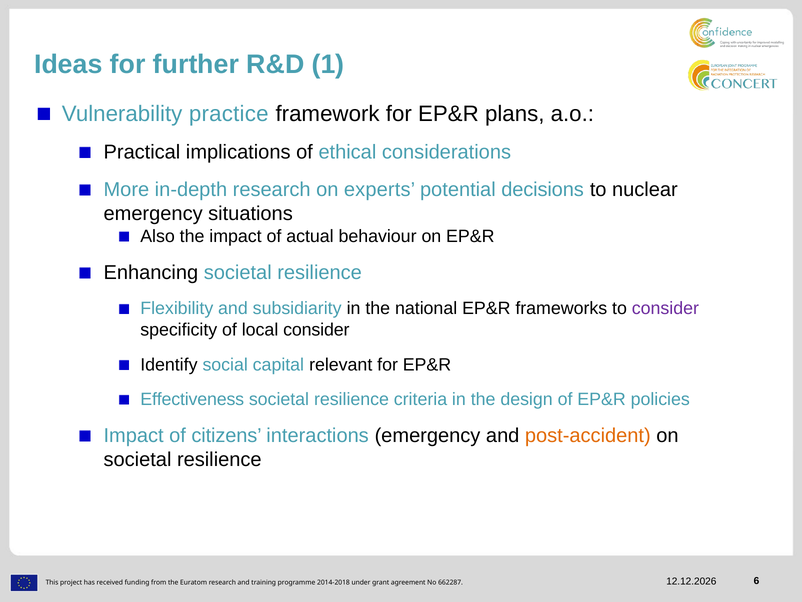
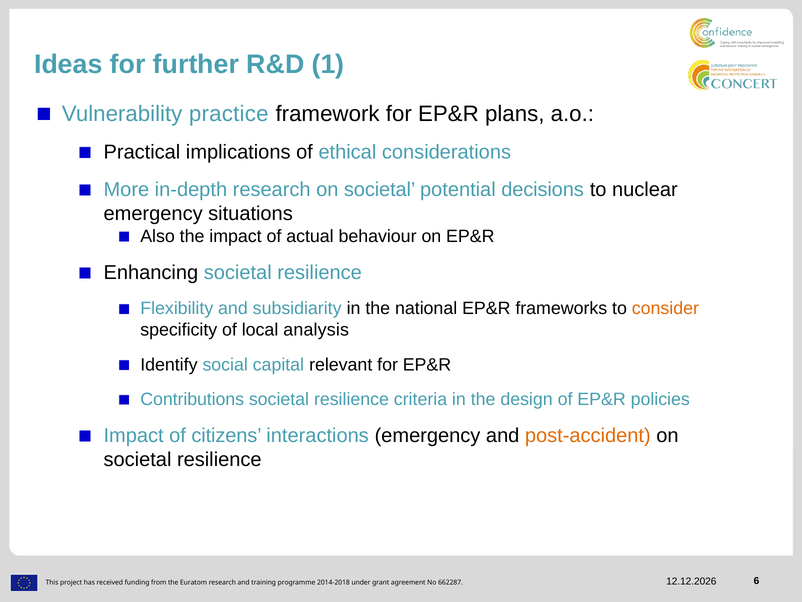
research on experts: experts -> societal
consider at (665, 308) colour: purple -> orange
local consider: consider -> analysis
Effectiveness: Effectiveness -> Contributions
